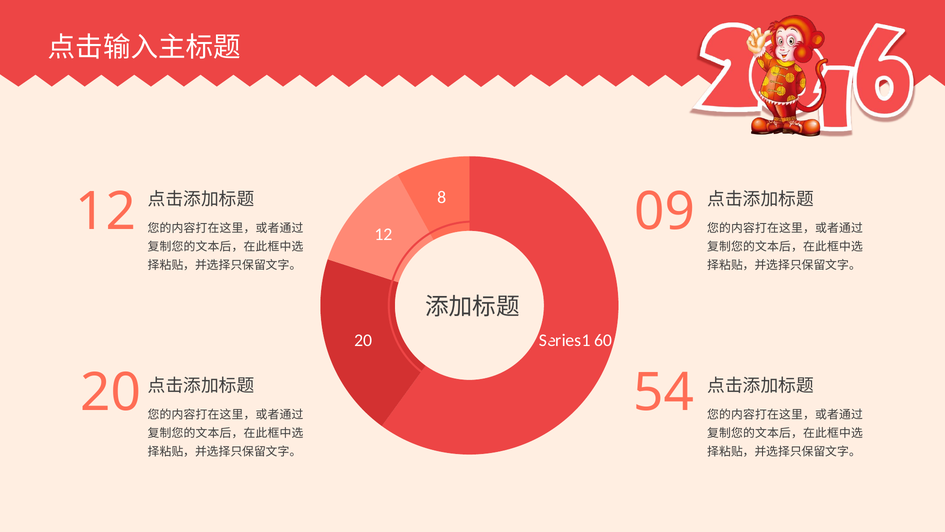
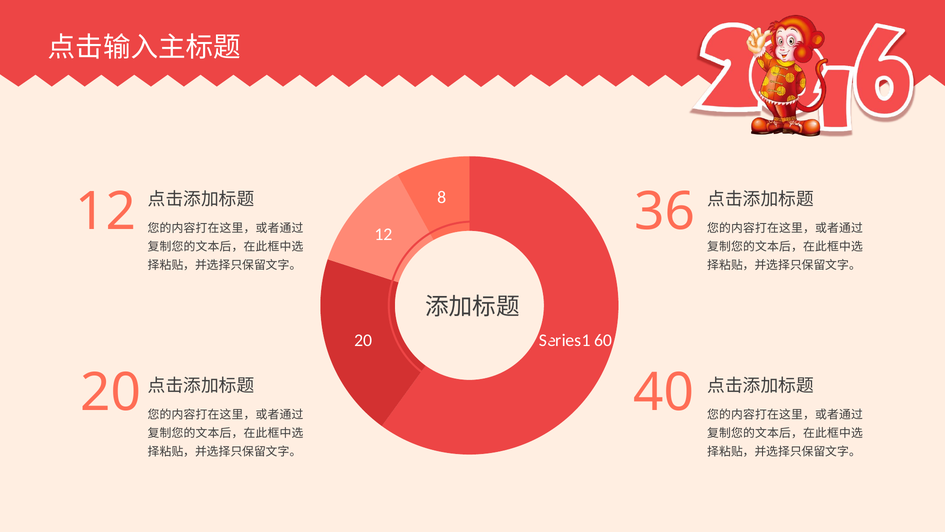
09: 09 -> 36
54: 54 -> 40
